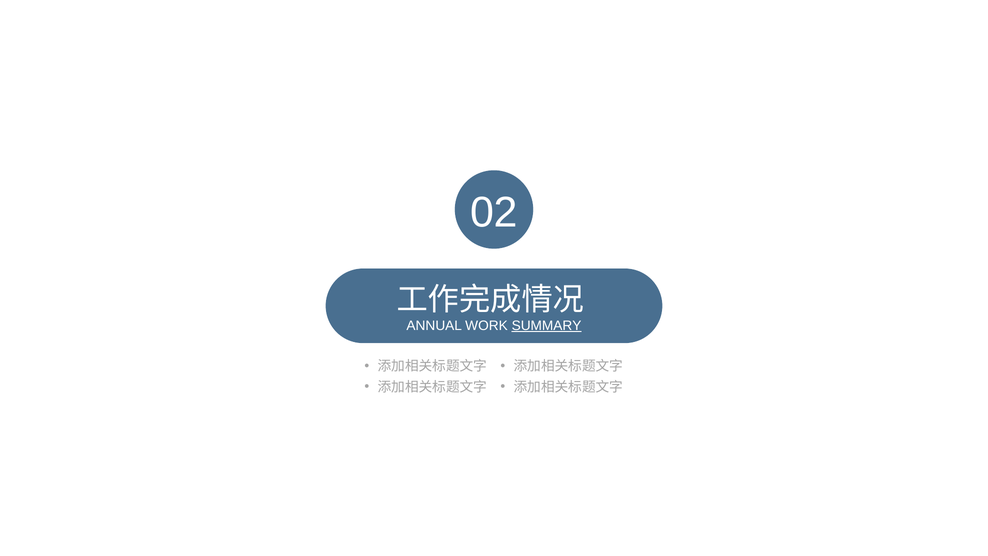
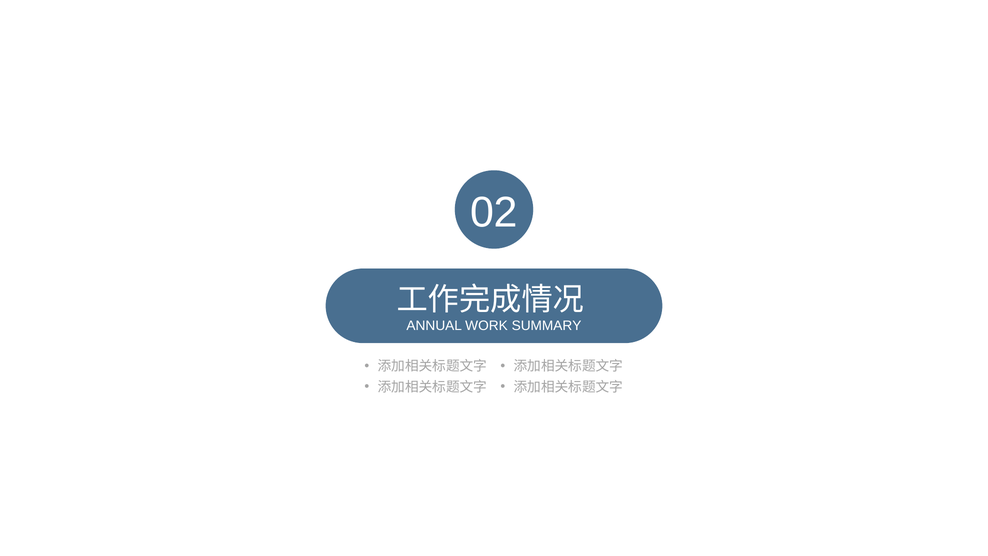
SUMMARY underline: present -> none
